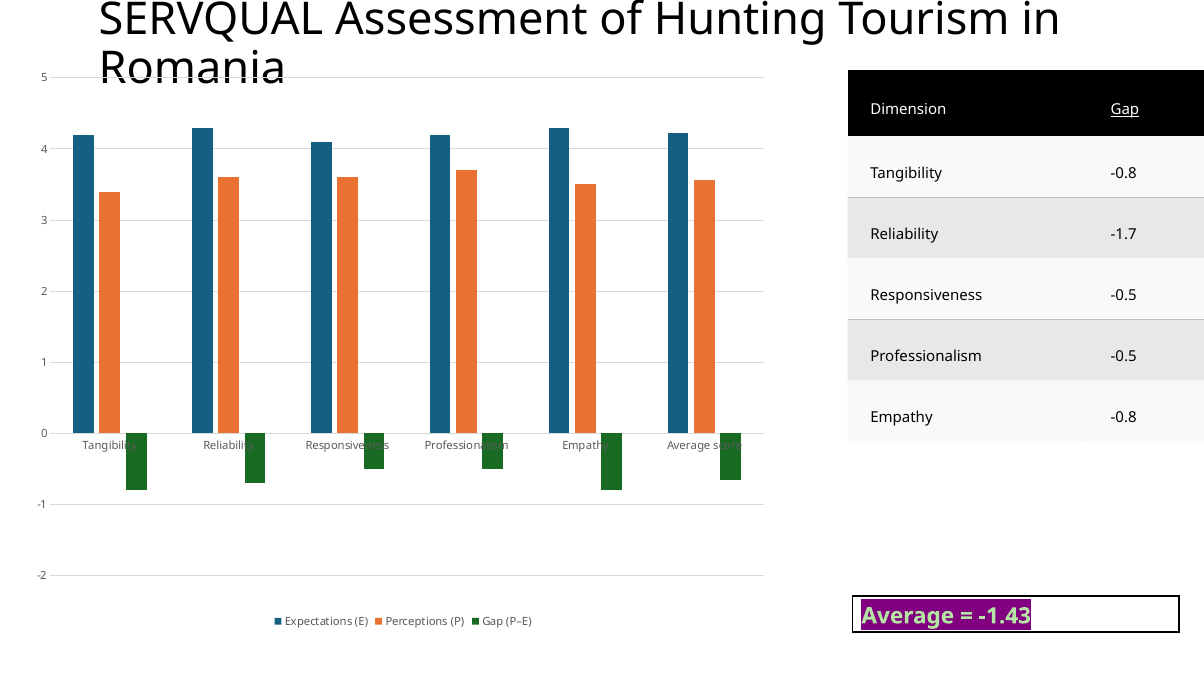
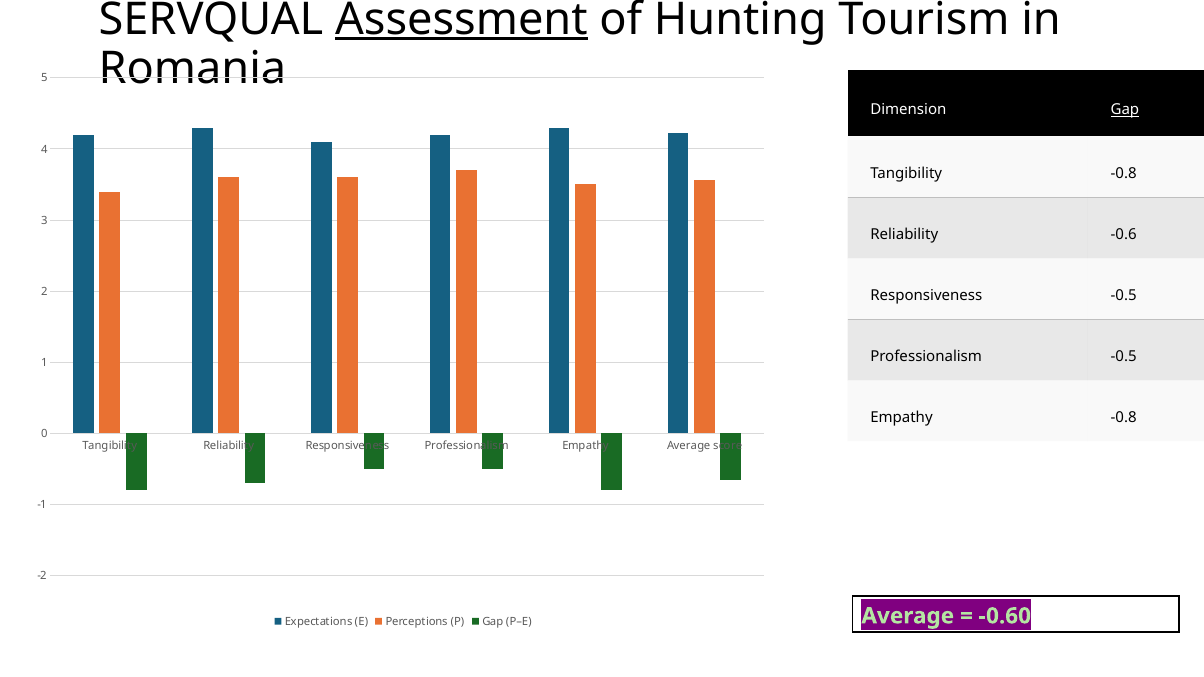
Assessment underline: none -> present
-1.7: -1.7 -> -0.6
-1.43: -1.43 -> -0.60
